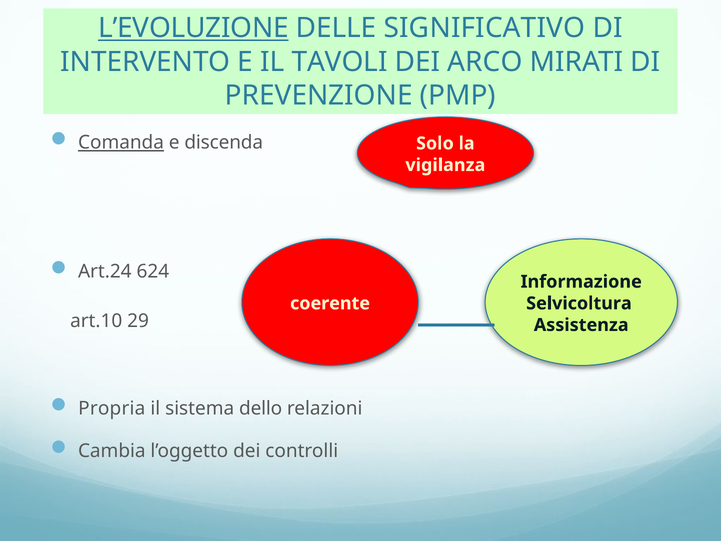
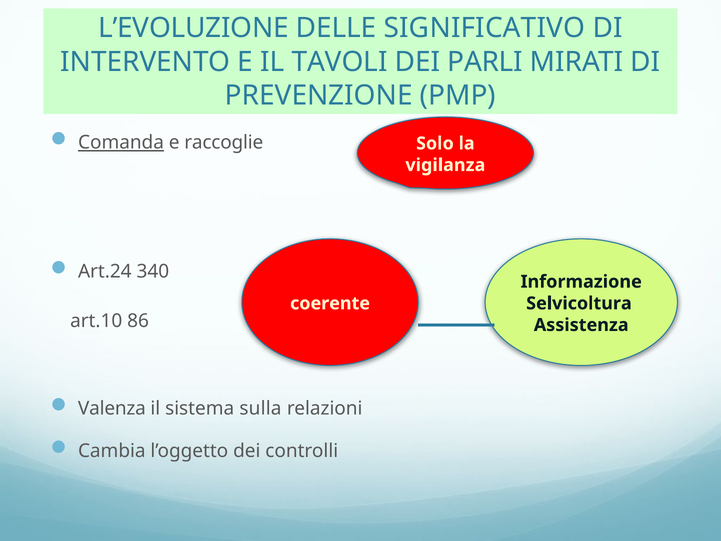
L’EVOLUZIONE underline: present -> none
ARCO: ARCO -> PARLI
discenda: discenda -> raccoglie
624: 624 -> 340
29: 29 -> 86
Propria: Propria -> Valenza
dello: dello -> sulla
